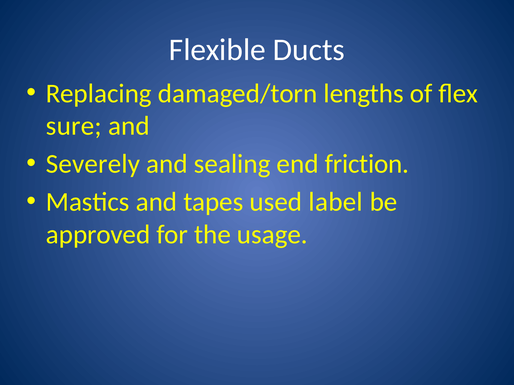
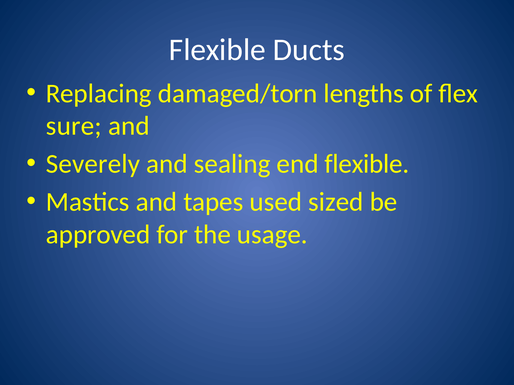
end friction: friction -> flexible
label: label -> sized
